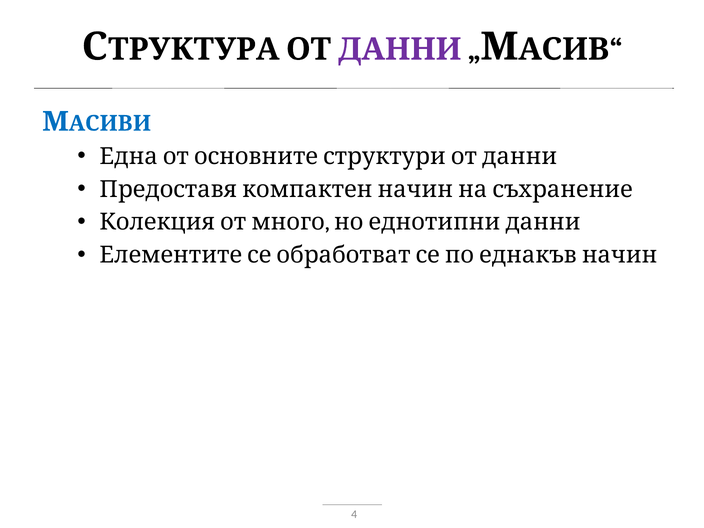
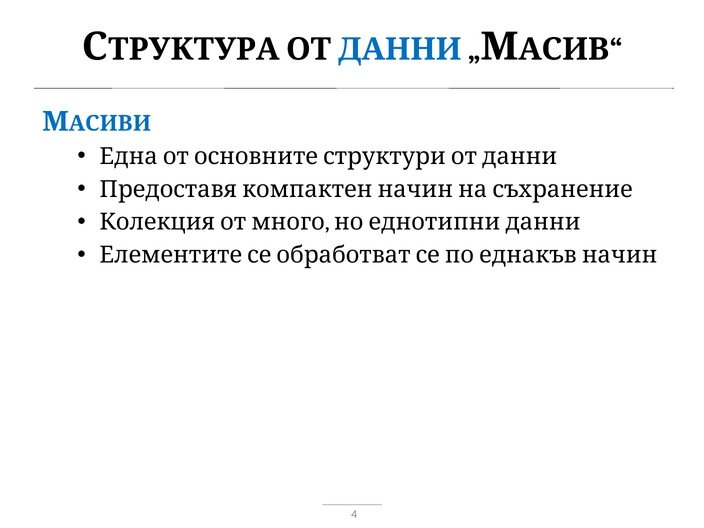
ДАННИ colour: purple -> blue
